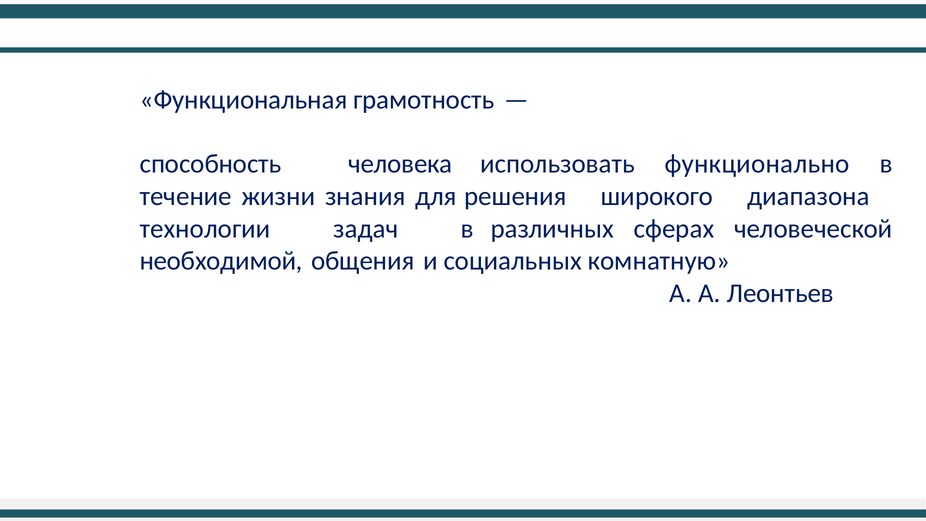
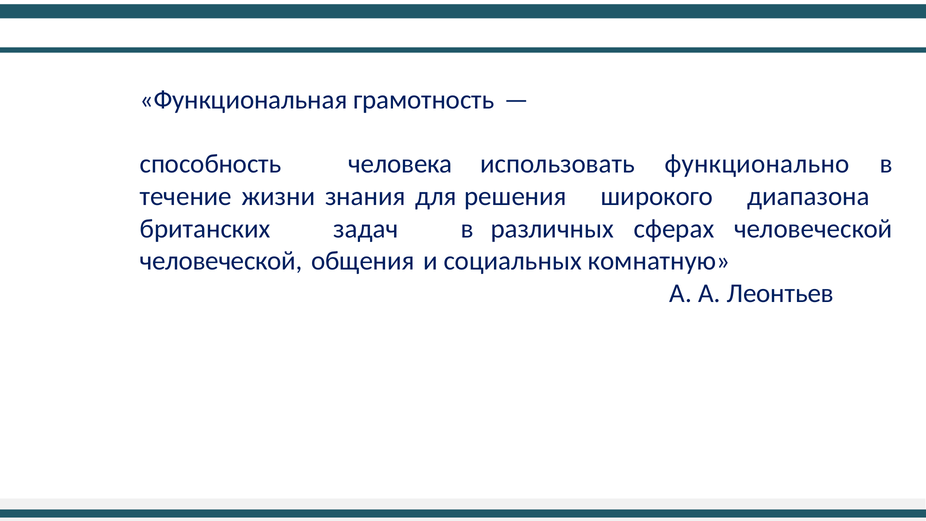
технологии: технологии -> британских
необходимой at (221, 261): необходимой -> человеческой
